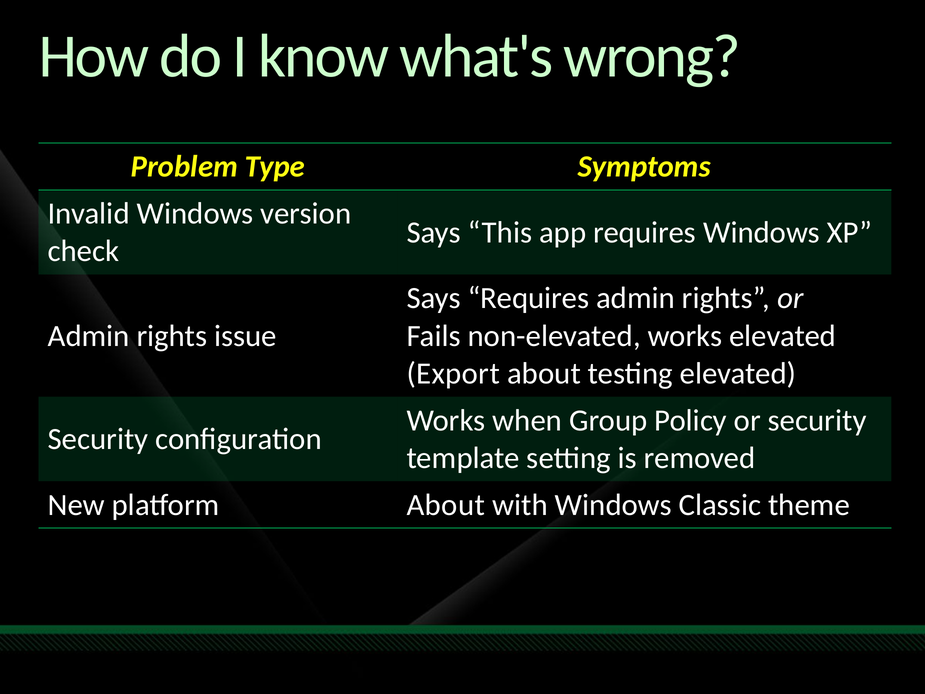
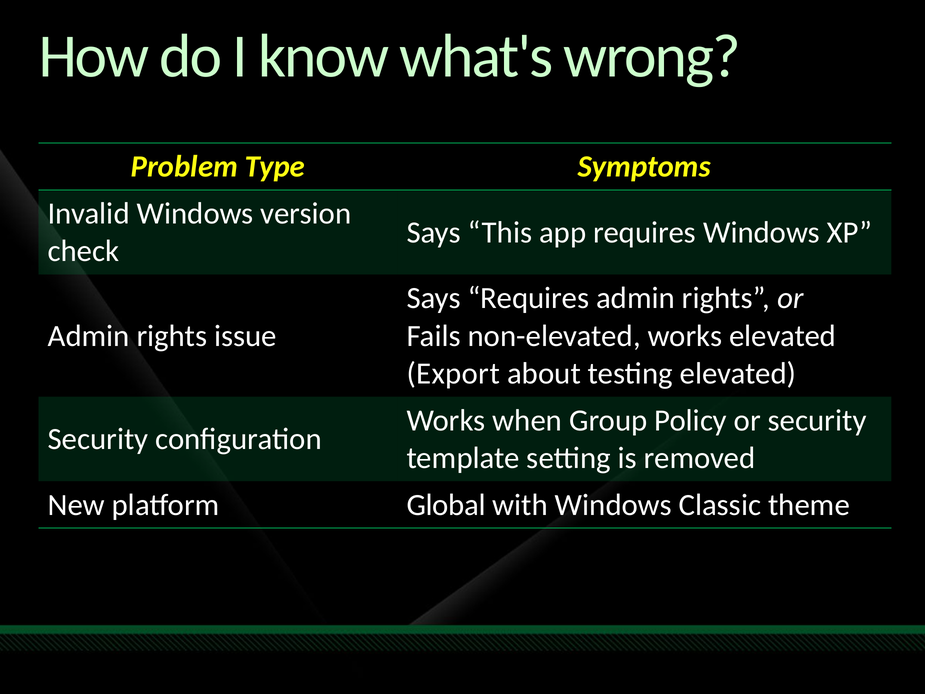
platform About: About -> Global
